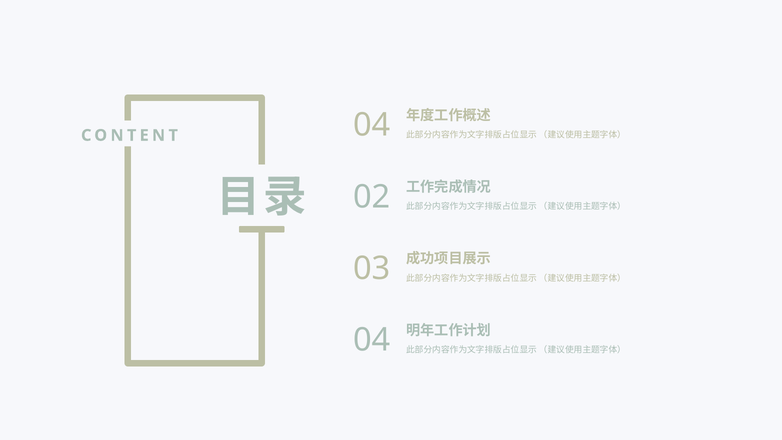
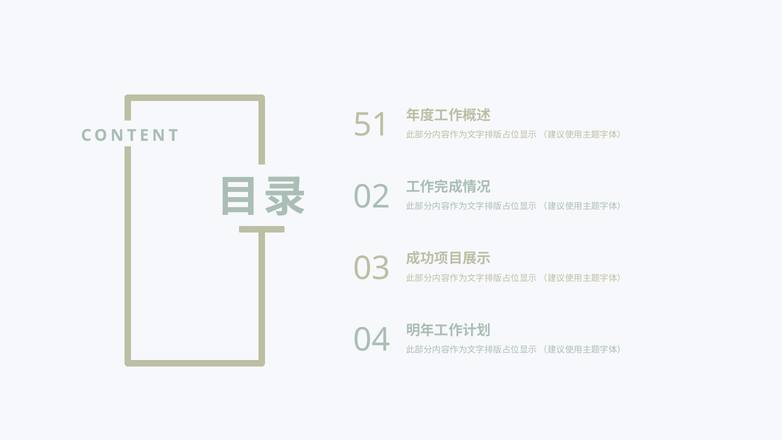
CONTENT 04: 04 -> 51
